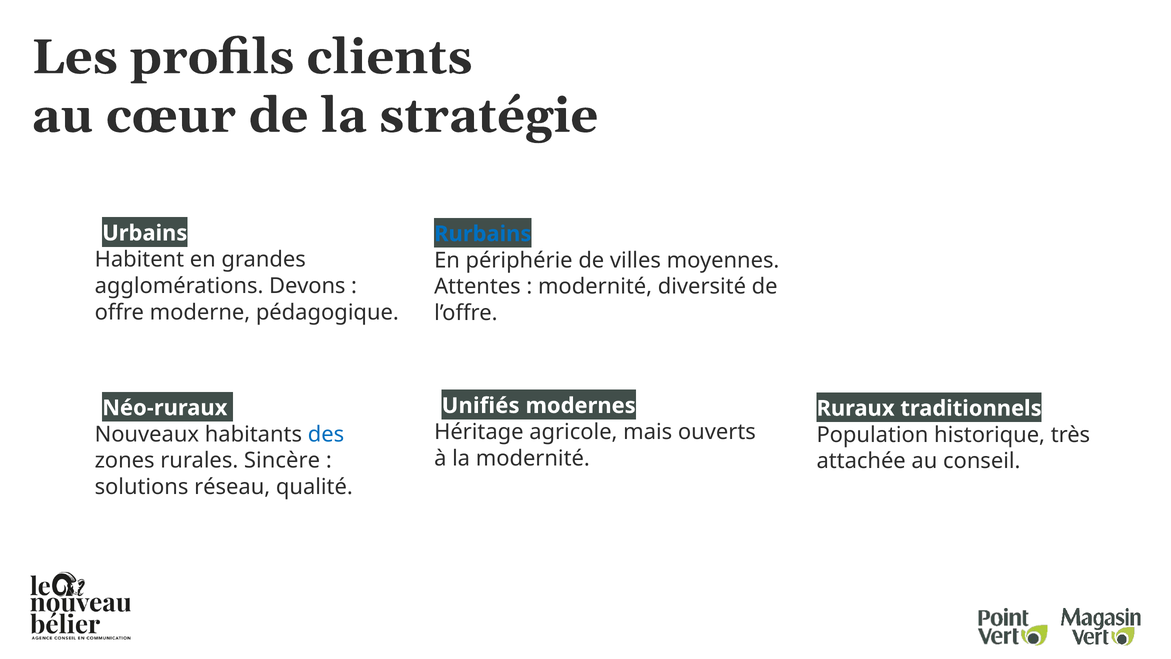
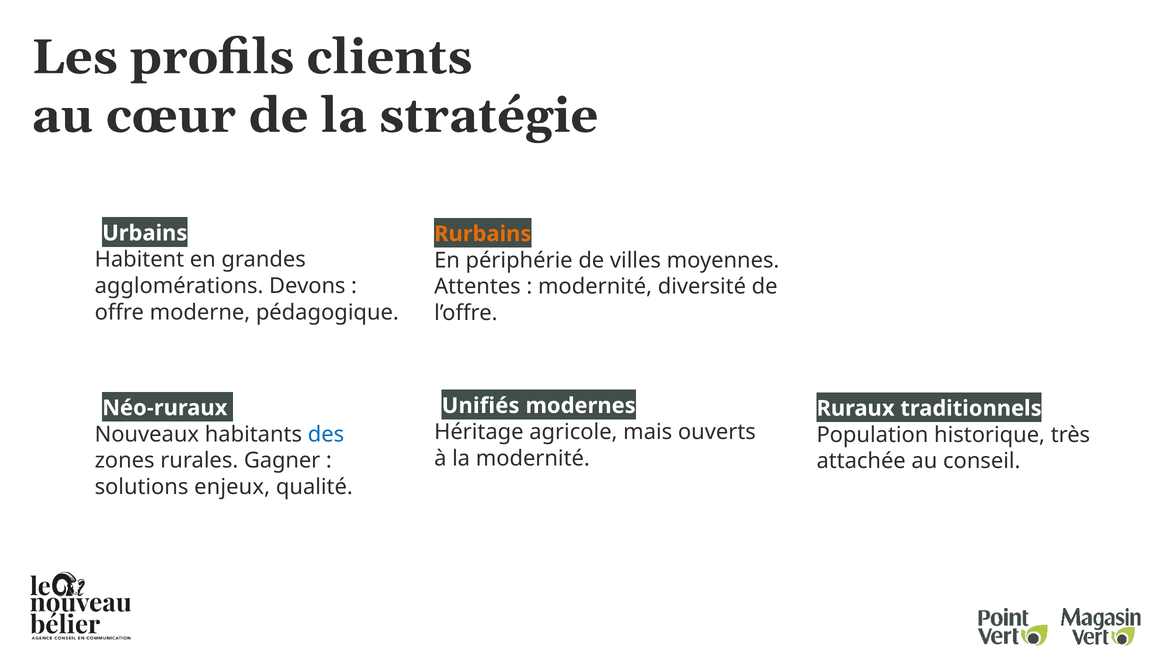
Rurbains colour: blue -> orange
Sincère: Sincère -> Gagner
réseau: réseau -> enjeux
